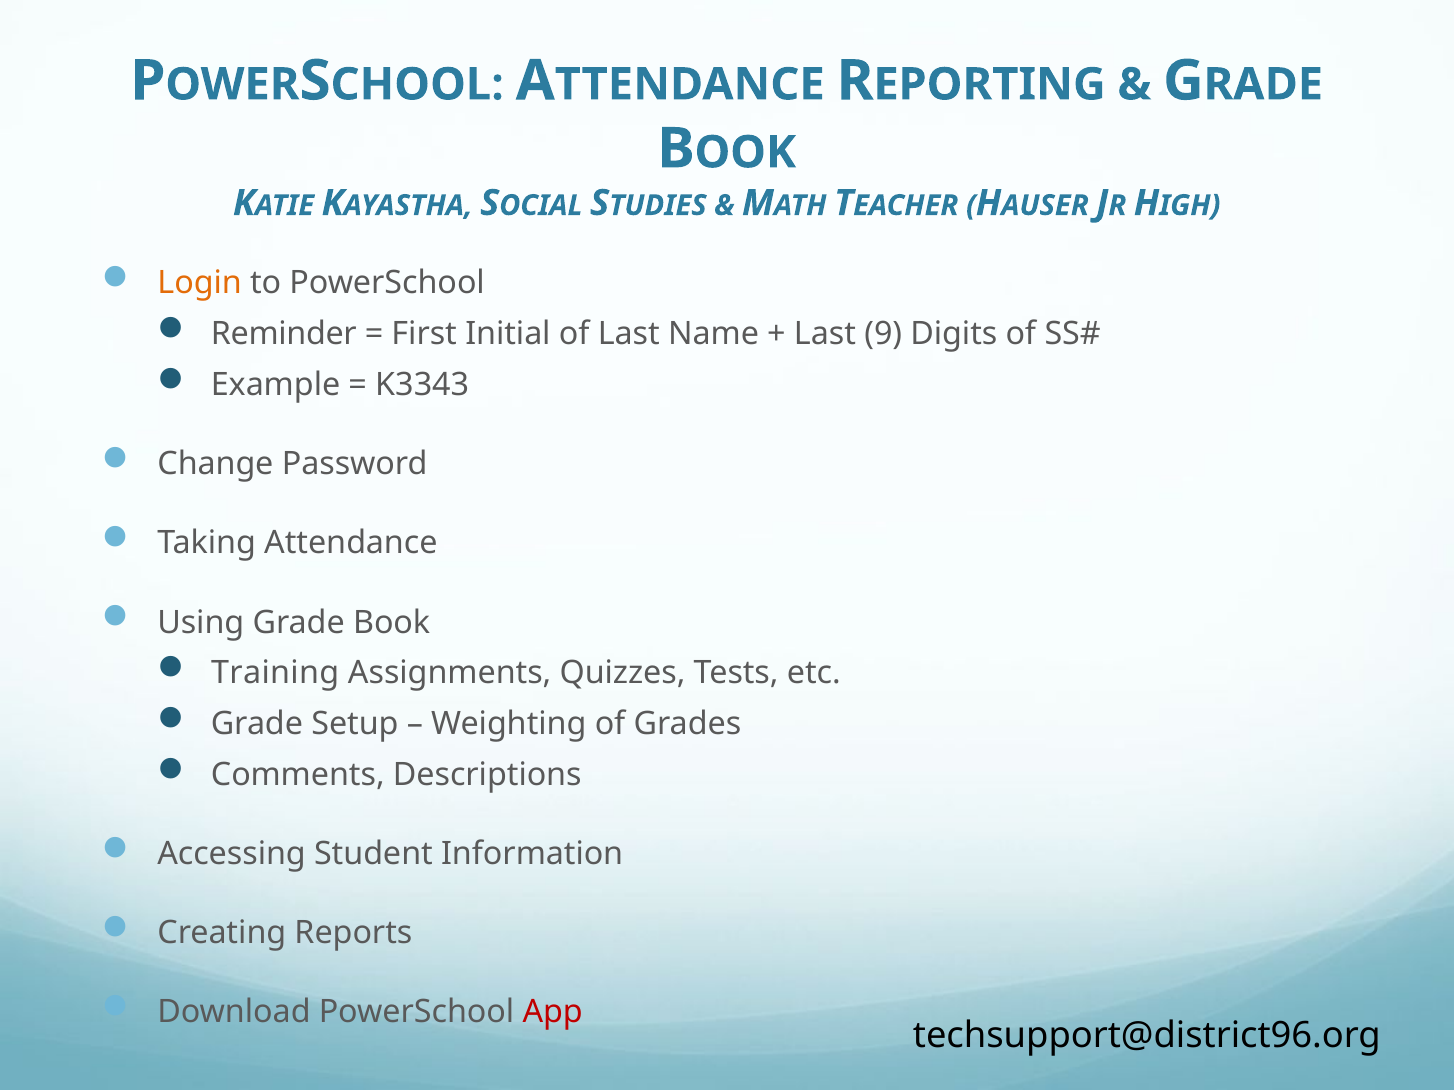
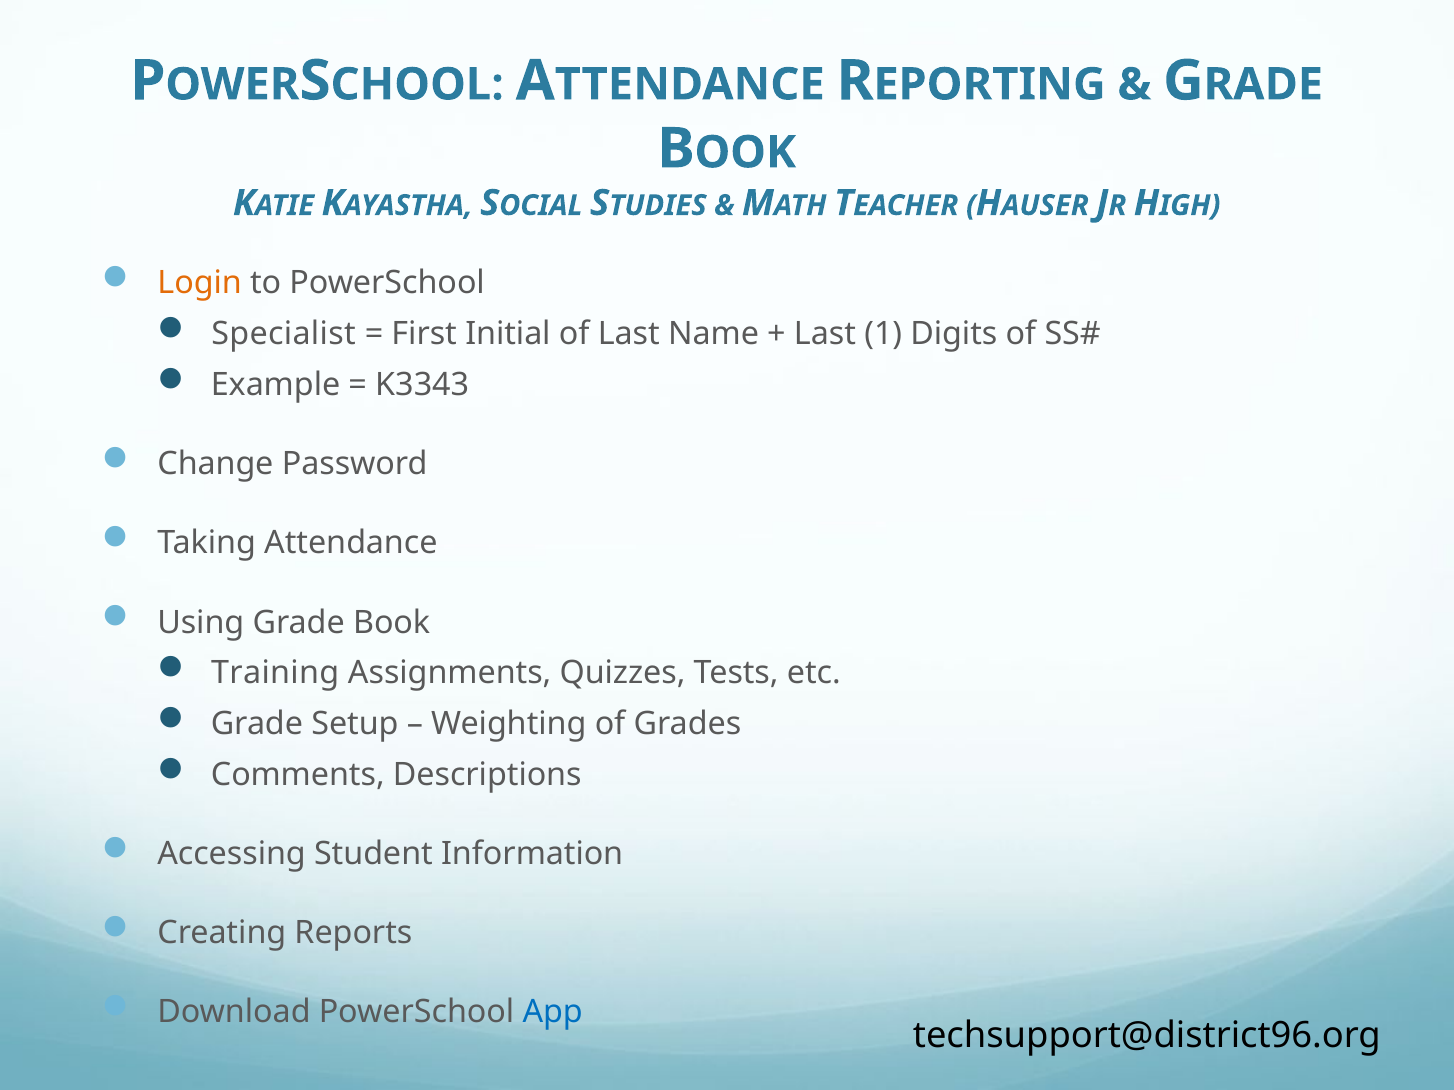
Reminder: Reminder -> Specialist
9: 9 -> 1
App colour: red -> blue
